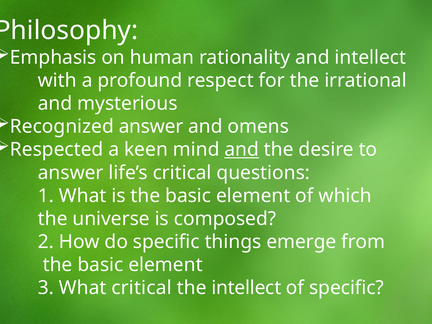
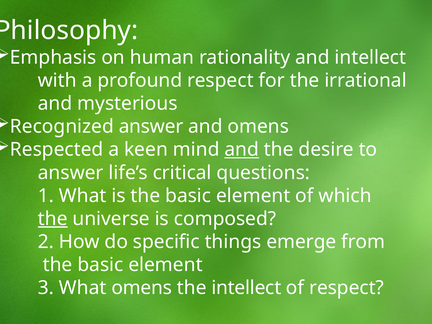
the at (53, 219) underline: none -> present
What critical: critical -> omens
of specific: specific -> respect
